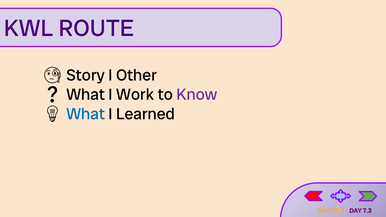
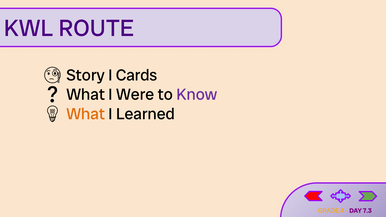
Other: Other -> Cards
Work: Work -> Were
What at (86, 114) colour: blue -> orange
